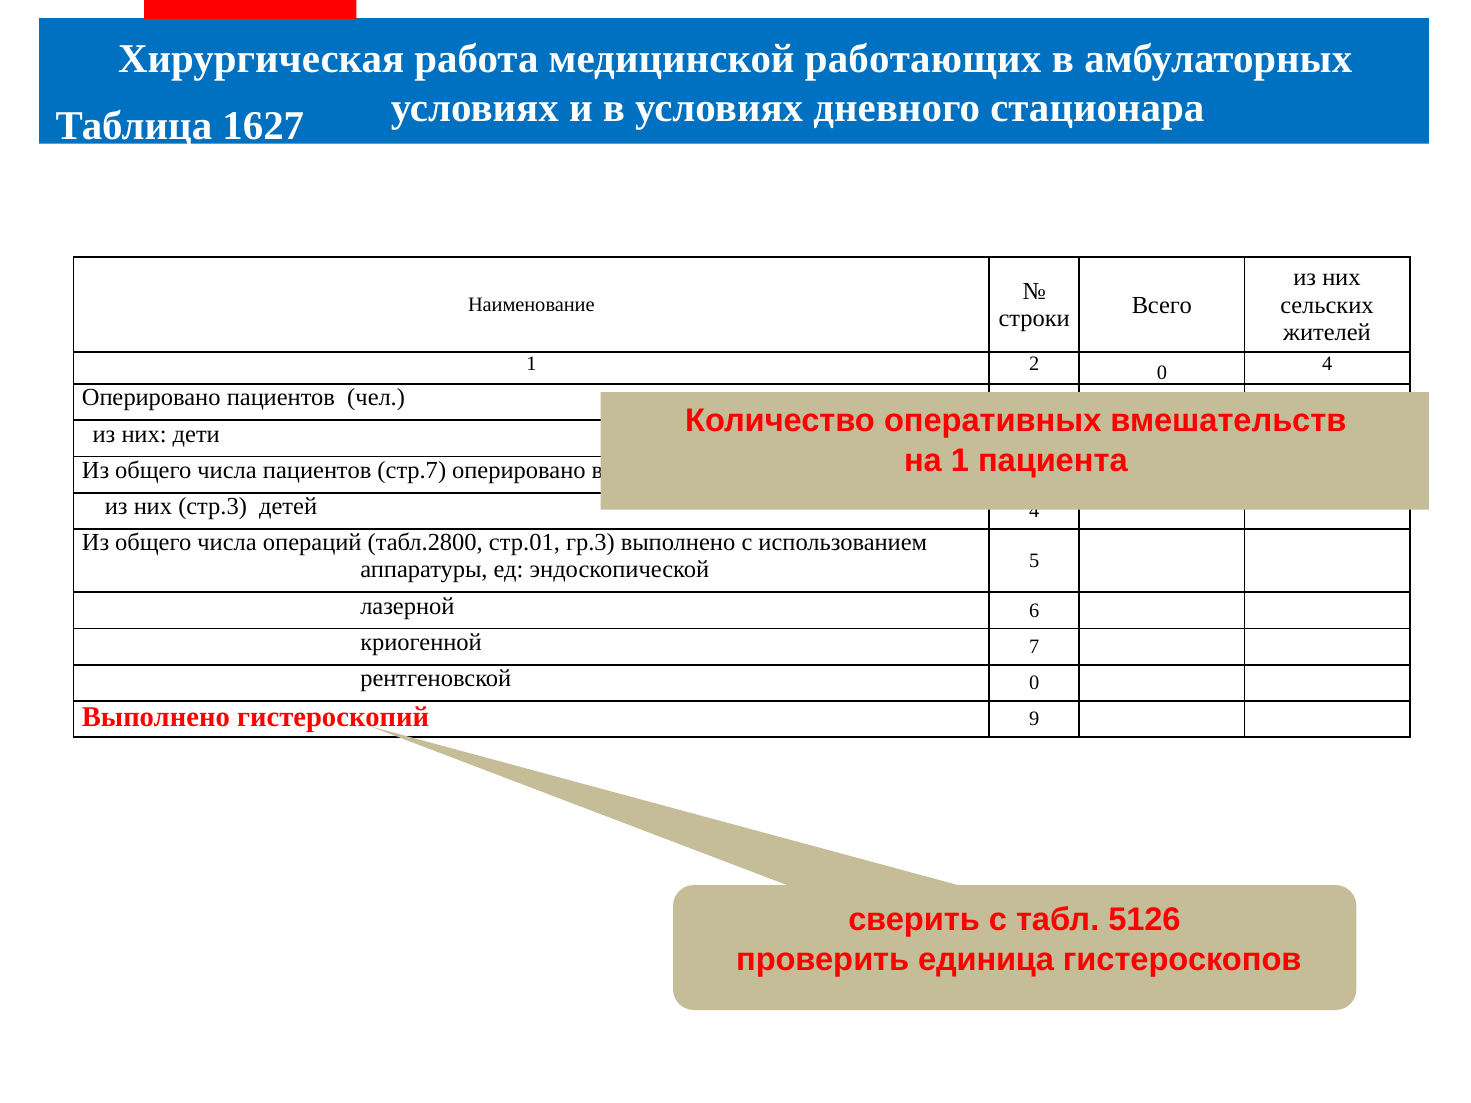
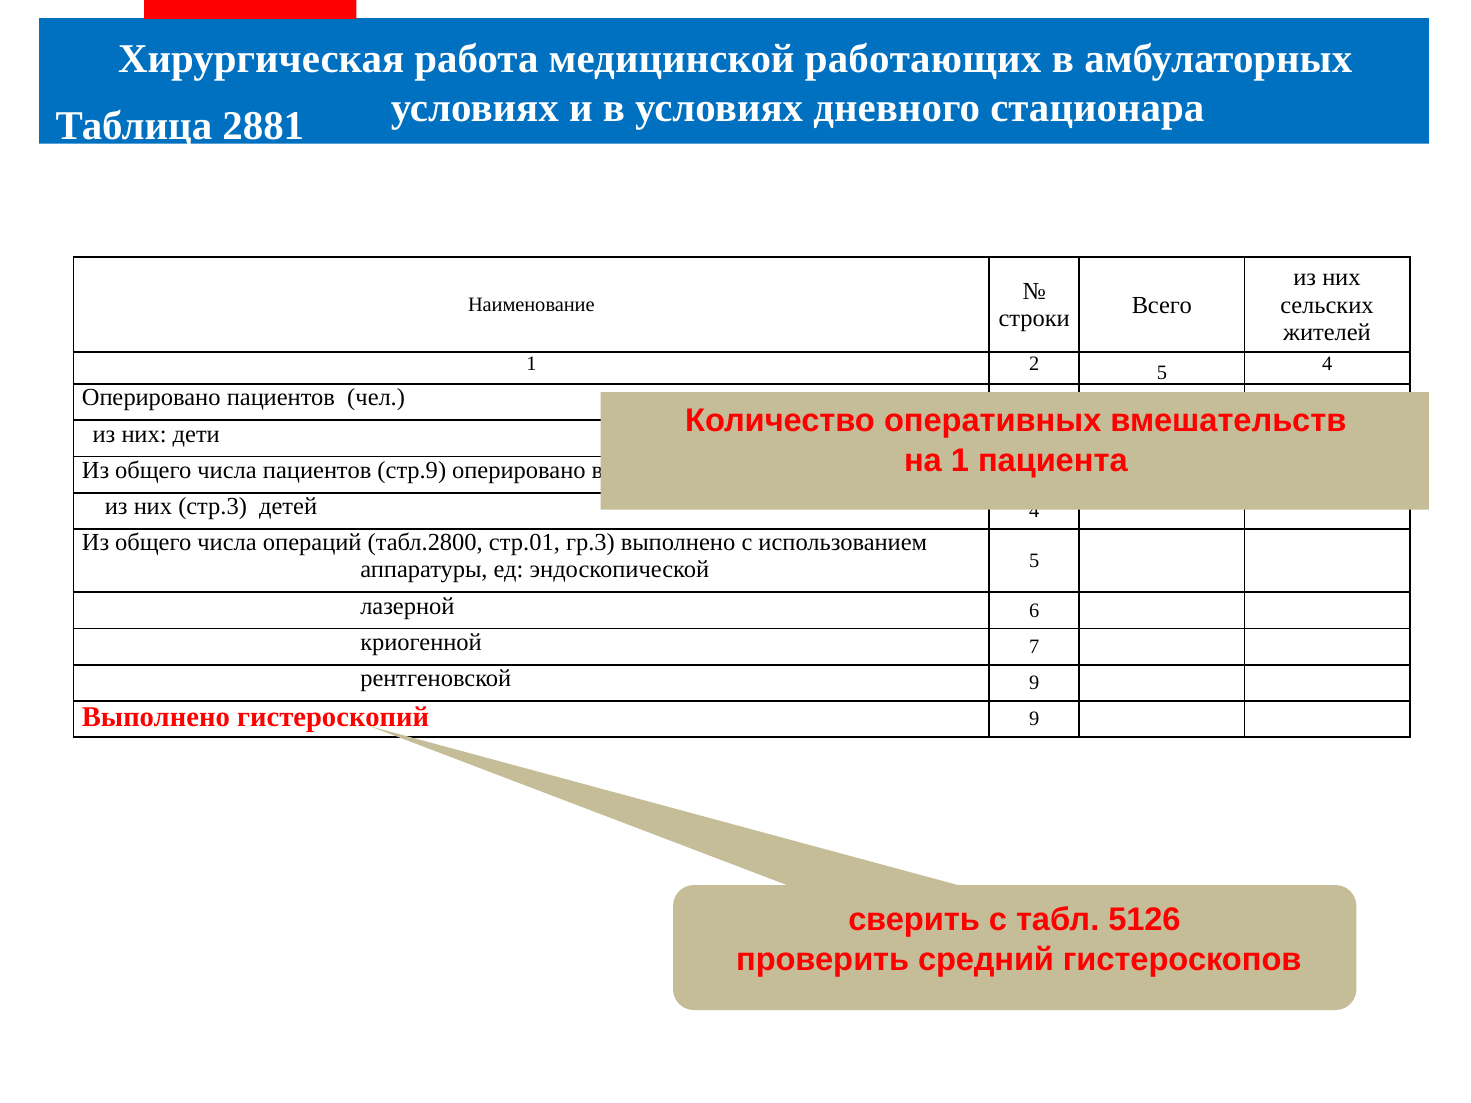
1627: 1627 -> 2881
2 0: 0 -> 5
стр.7: стр.7 -> стр.9
рентгеновской 0: 0 -> 9
единица: единица -> средний
